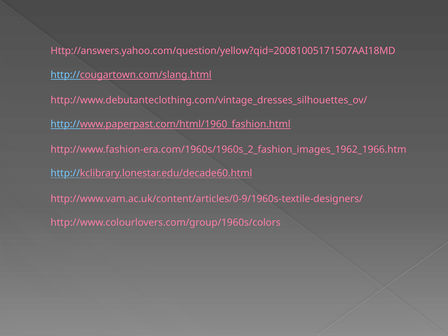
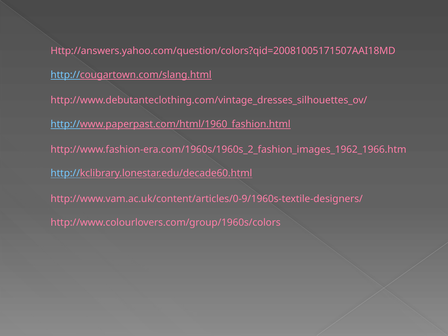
Http://answers.yahoo.com/question/yellow?qid=20081005171507AAI18MD: Http://answers.yahoo.com/question/yellow?qid=20081005171507AAI18MD -> Http://answers.yahoo.com/question/colors?qid=20081005171507AAI18MD
